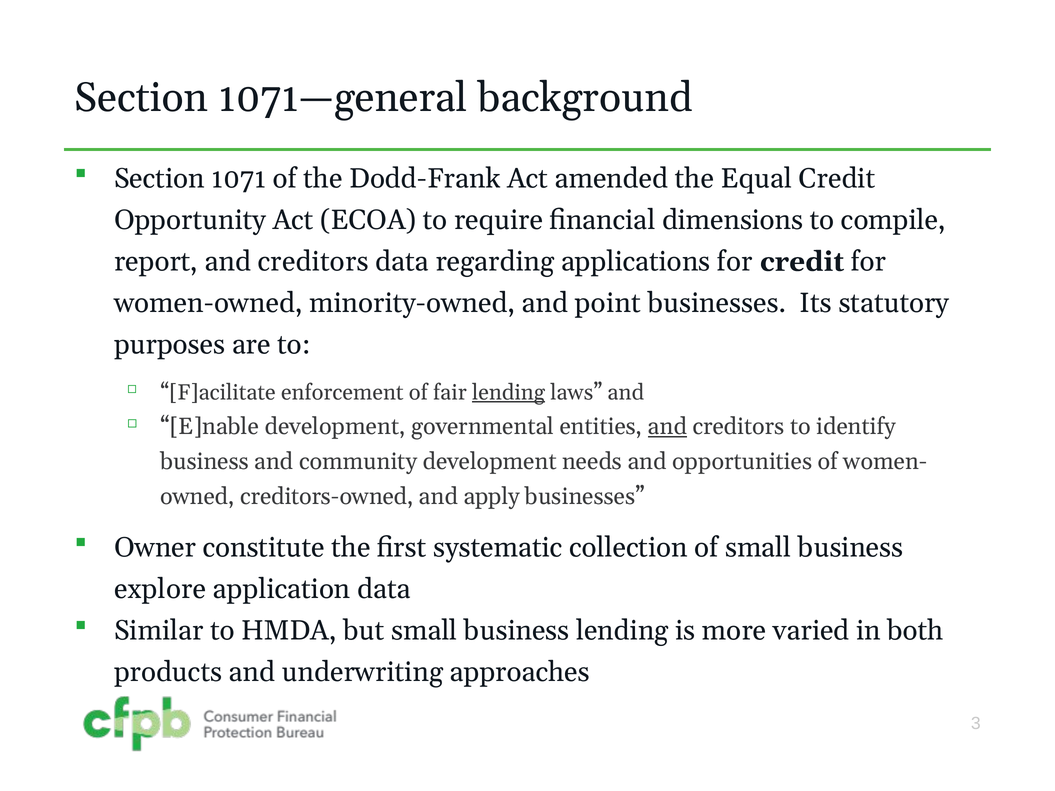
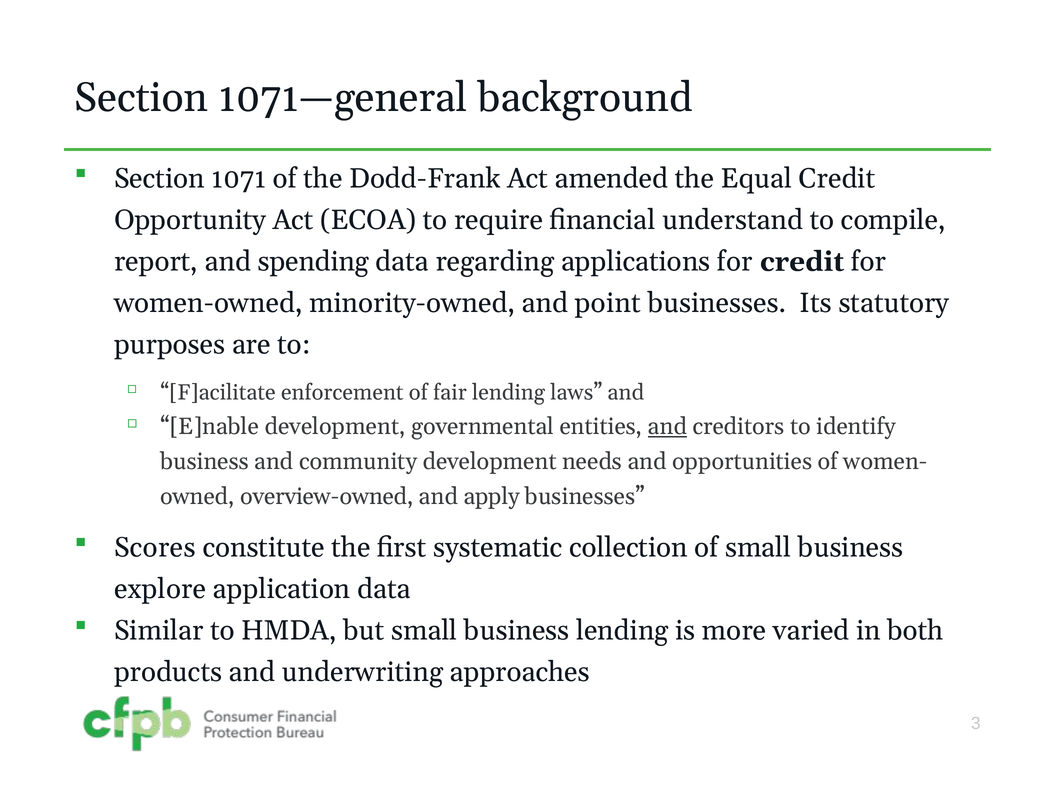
dimensions: dimensions -> understand
report and creditors: creditors -> spending
lending at (508, 393) underline: present -> none
creditors-owned: creditors-owned -> overview-owned
Owner: Owner -> Scores
